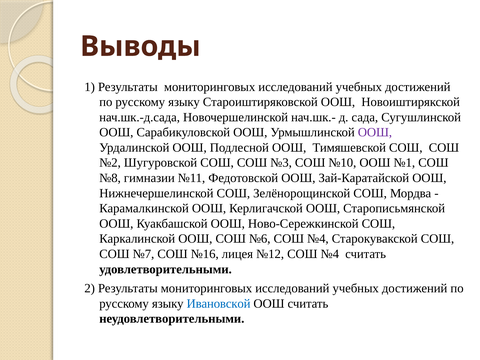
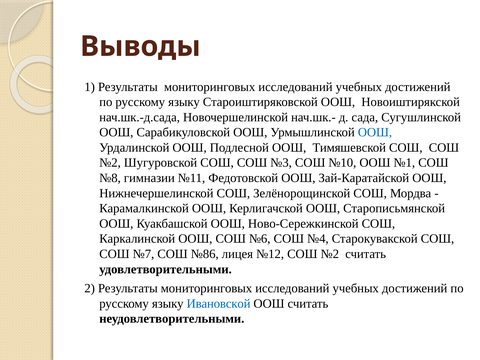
ООШ at (375, 132) colour: purple -> blue
№16: №16 -> №86
№12 СОШ №4: №4 -> №2
